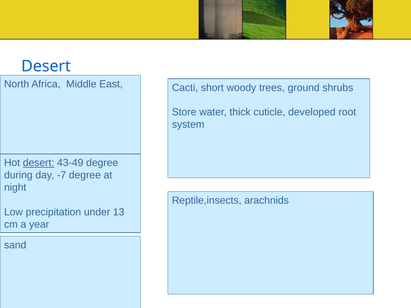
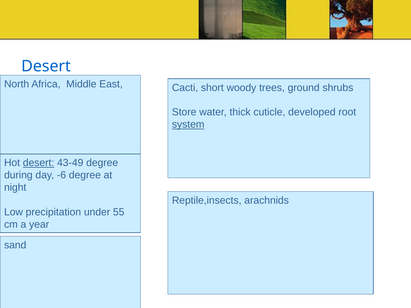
system underline: none -> present
-7: -7 -> -6
13: 13 -> 55
